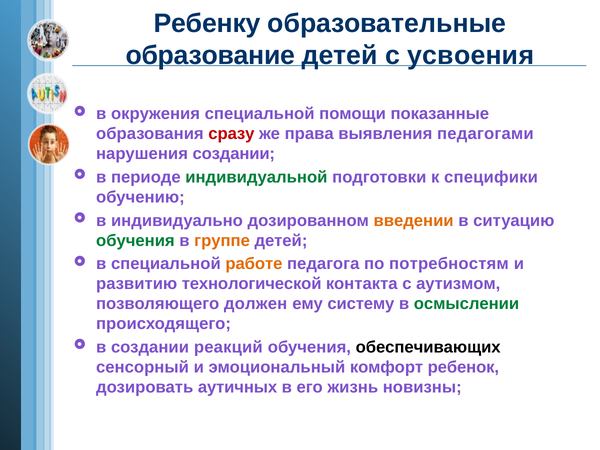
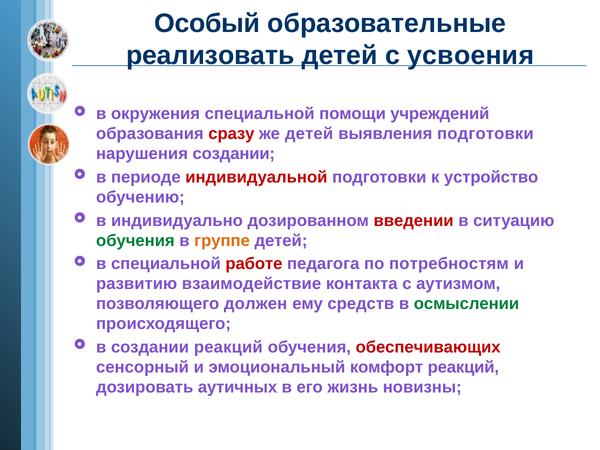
Ребенку: Ребенку -> Особый
образование: образование -> реализовать
показанные: показанные -> учреждений
же права: права -> детей
выявления педагогами: педагогами -> подготовки
индивидуальной colour: green -> red
специфики: специфики -> устройство
введении colour: orange -> red
работе colour: orange -> red
технологической: технологической -> взаимодействие
систему: систему -> средств
обеспечивающих colour: black -> red
комфорт ребенок: ребенок -> реакций
